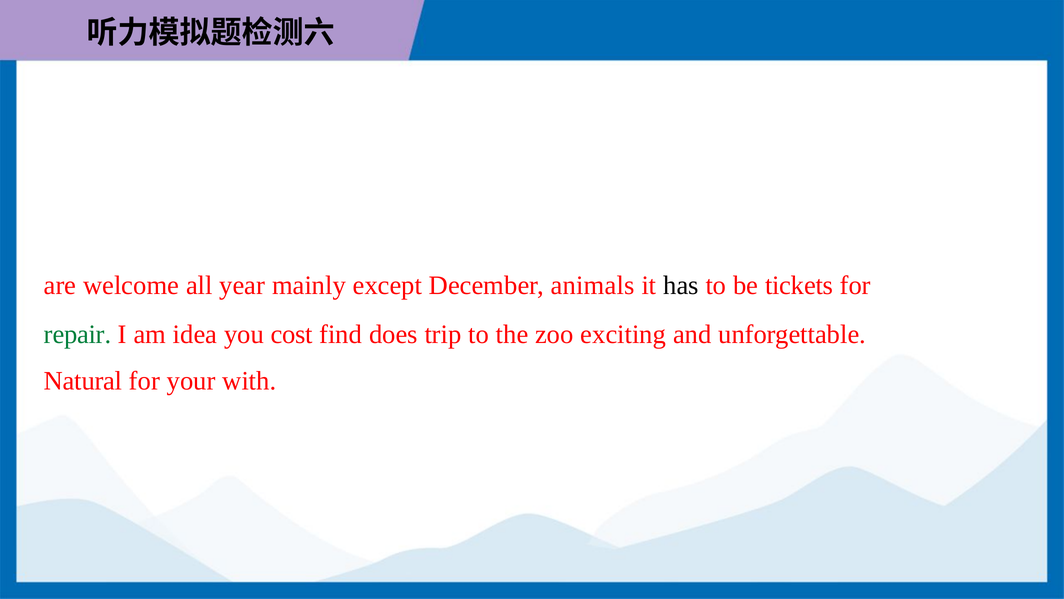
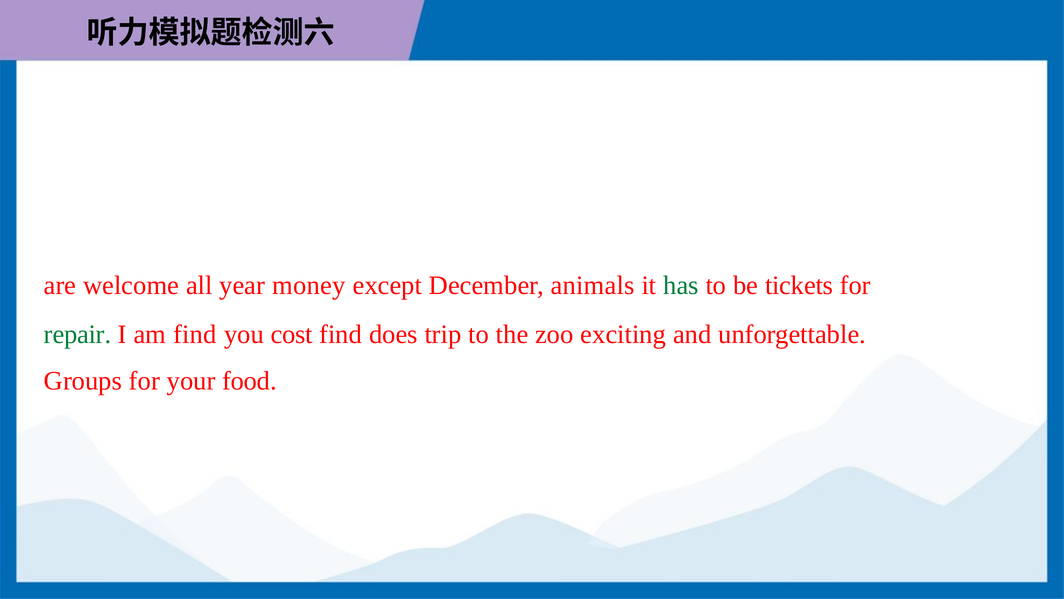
mainly: mainly -> money
has colour: black -> green
am idea: idea -> find
Natural: Natural -> Groups
with: with -> food
